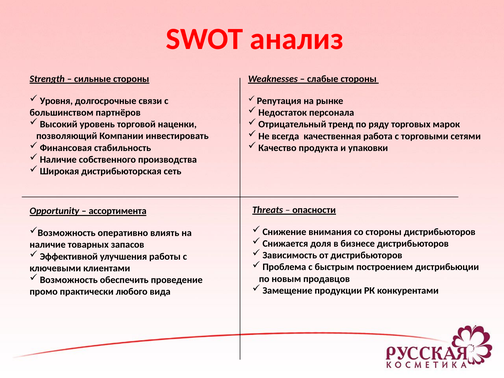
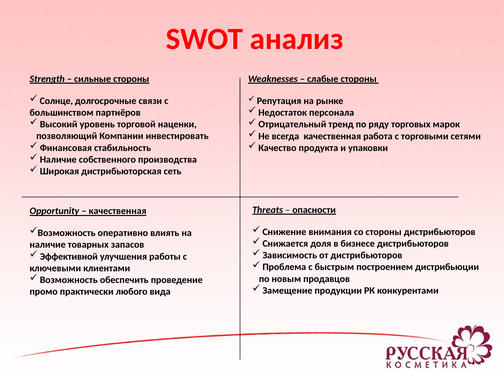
Уровня: Уровня -> Солнце
ассортимента at (118, 211): ассортимента -> качественная
